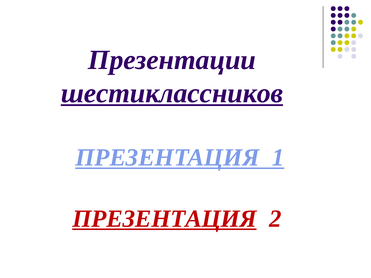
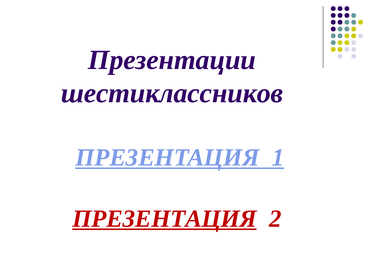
шестиклассников underline: present -> none
